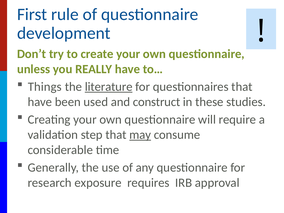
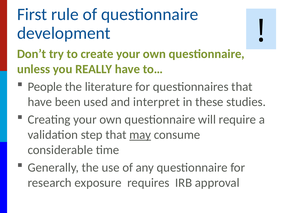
Things: Things -> People
literature underline: present -> none
construct: construct -> interpret
